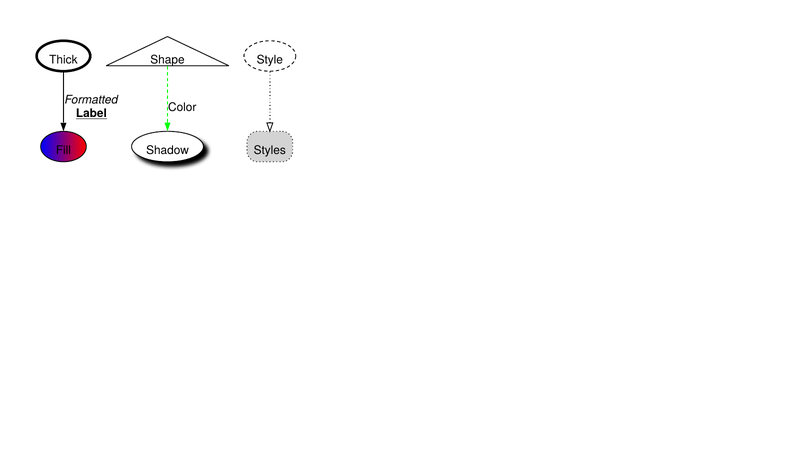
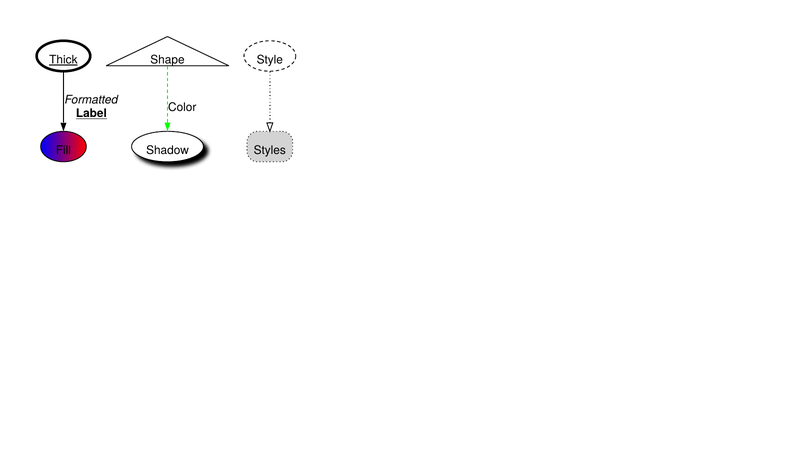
Thick underline: none -> present
